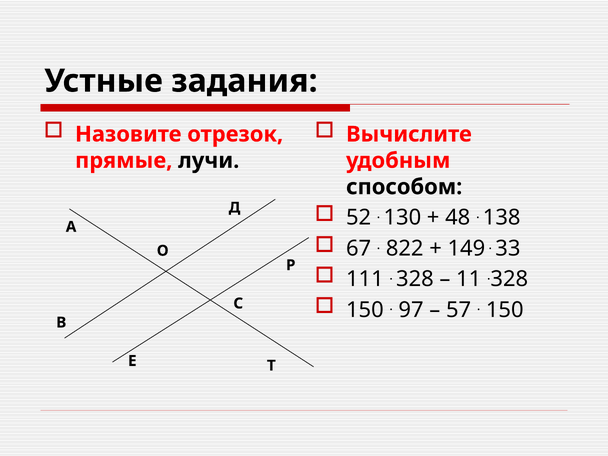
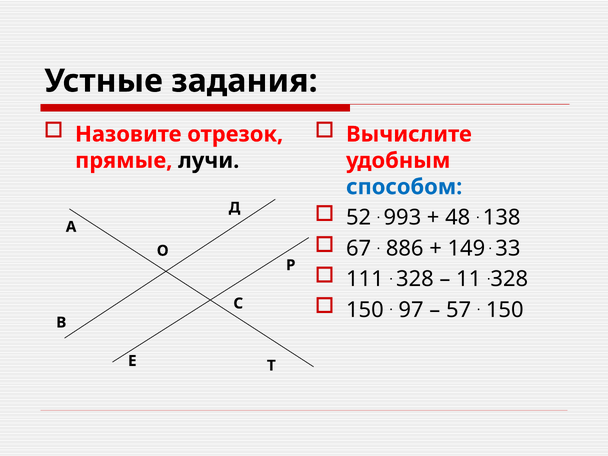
способом colour: black -> blue
130: 130 -> 993
822: 822 -> 886
